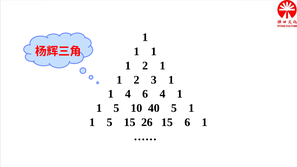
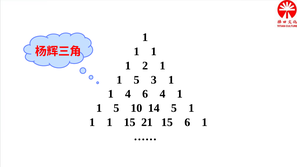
2 at (137, 80): 2 -> 5
40: 40 -> 14
5 at (110, 122): 5 -> 1
26: 26 -> 21
